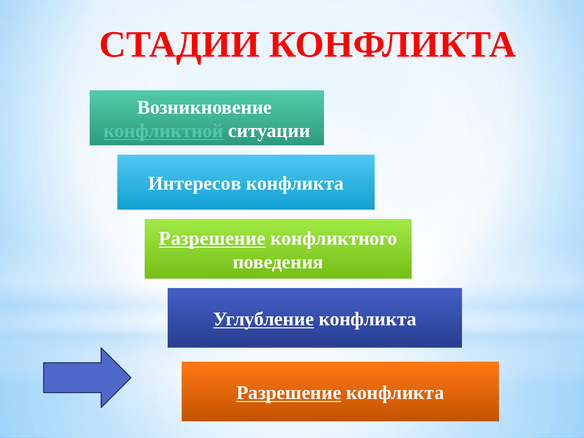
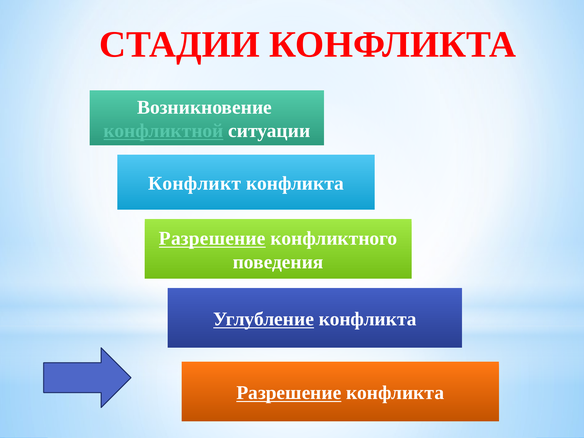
Интересов: Интересов -> Конфликт
